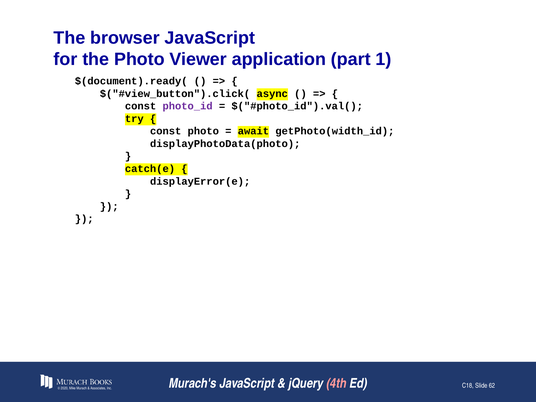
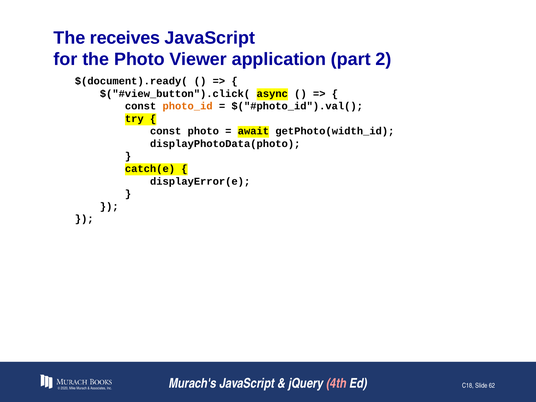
browser: browser -> receives
1: 1 -> 2
photo_id colour: purple -> orange
